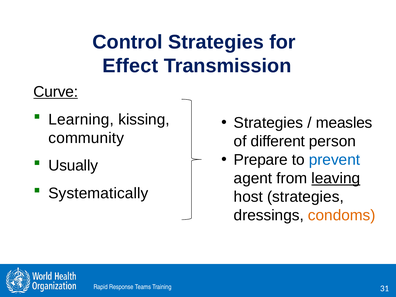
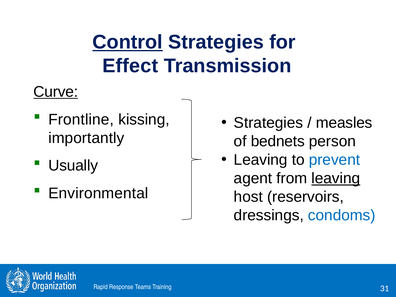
Control underline: none -> present
Learning: Learning -> Frontline
community: community -> importantly
different: different -> bednets
Prepare at (261, 160): Prepare -> Leaving
Systematically: Systematically -> Environmental
host strategies: strategies -> reservoirs
condoms colour: orange -> blue
